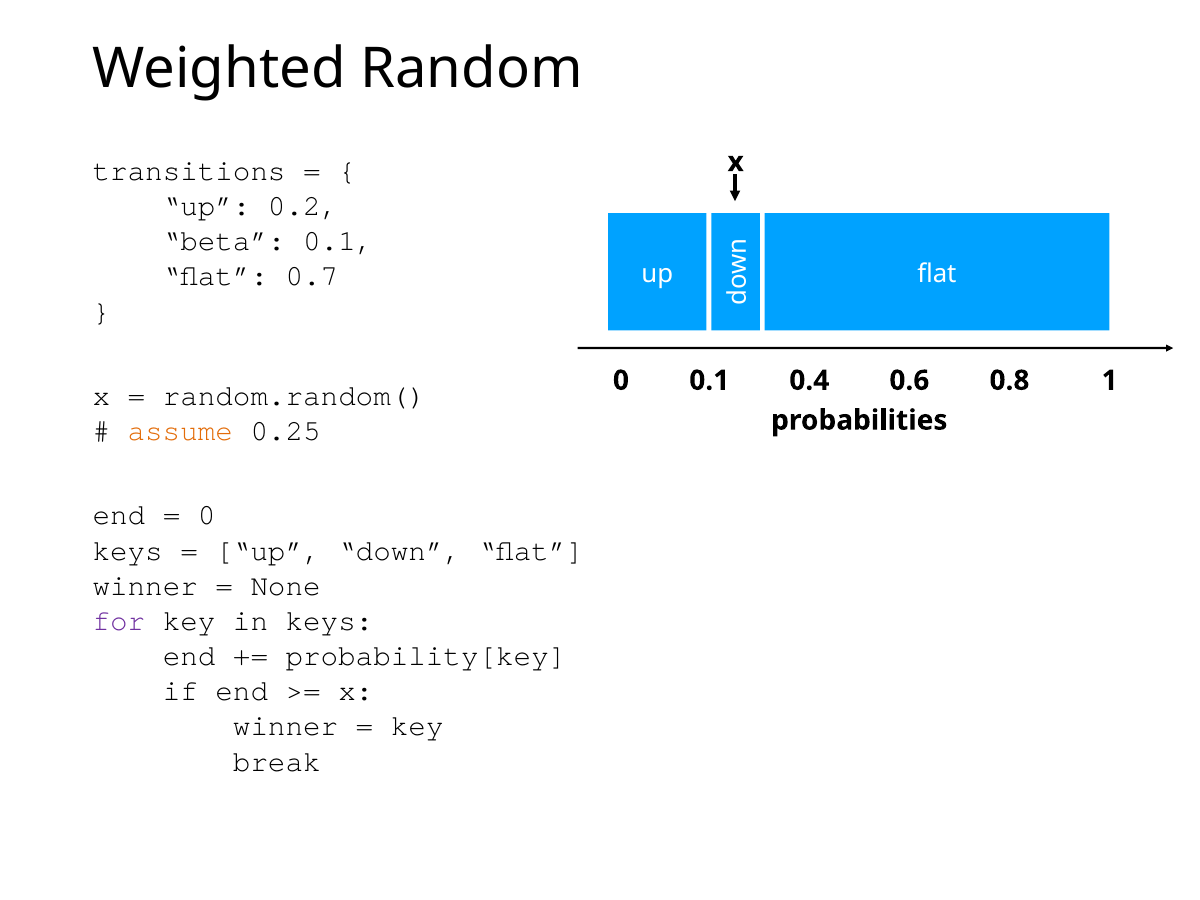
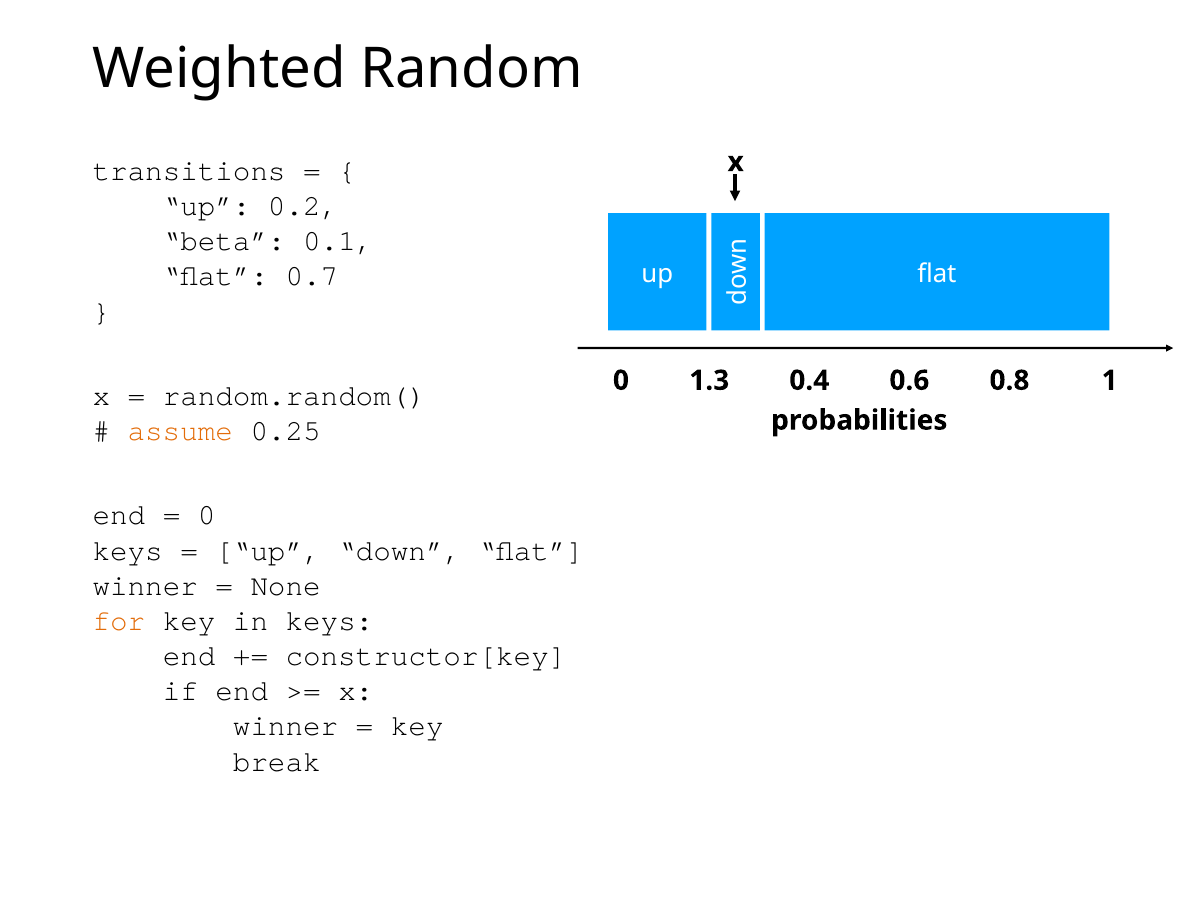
0.1 at (709, 381): 0.1 -> 1.3
for colour: purple -> orange
probability[key: probability[key -> constructor[key
